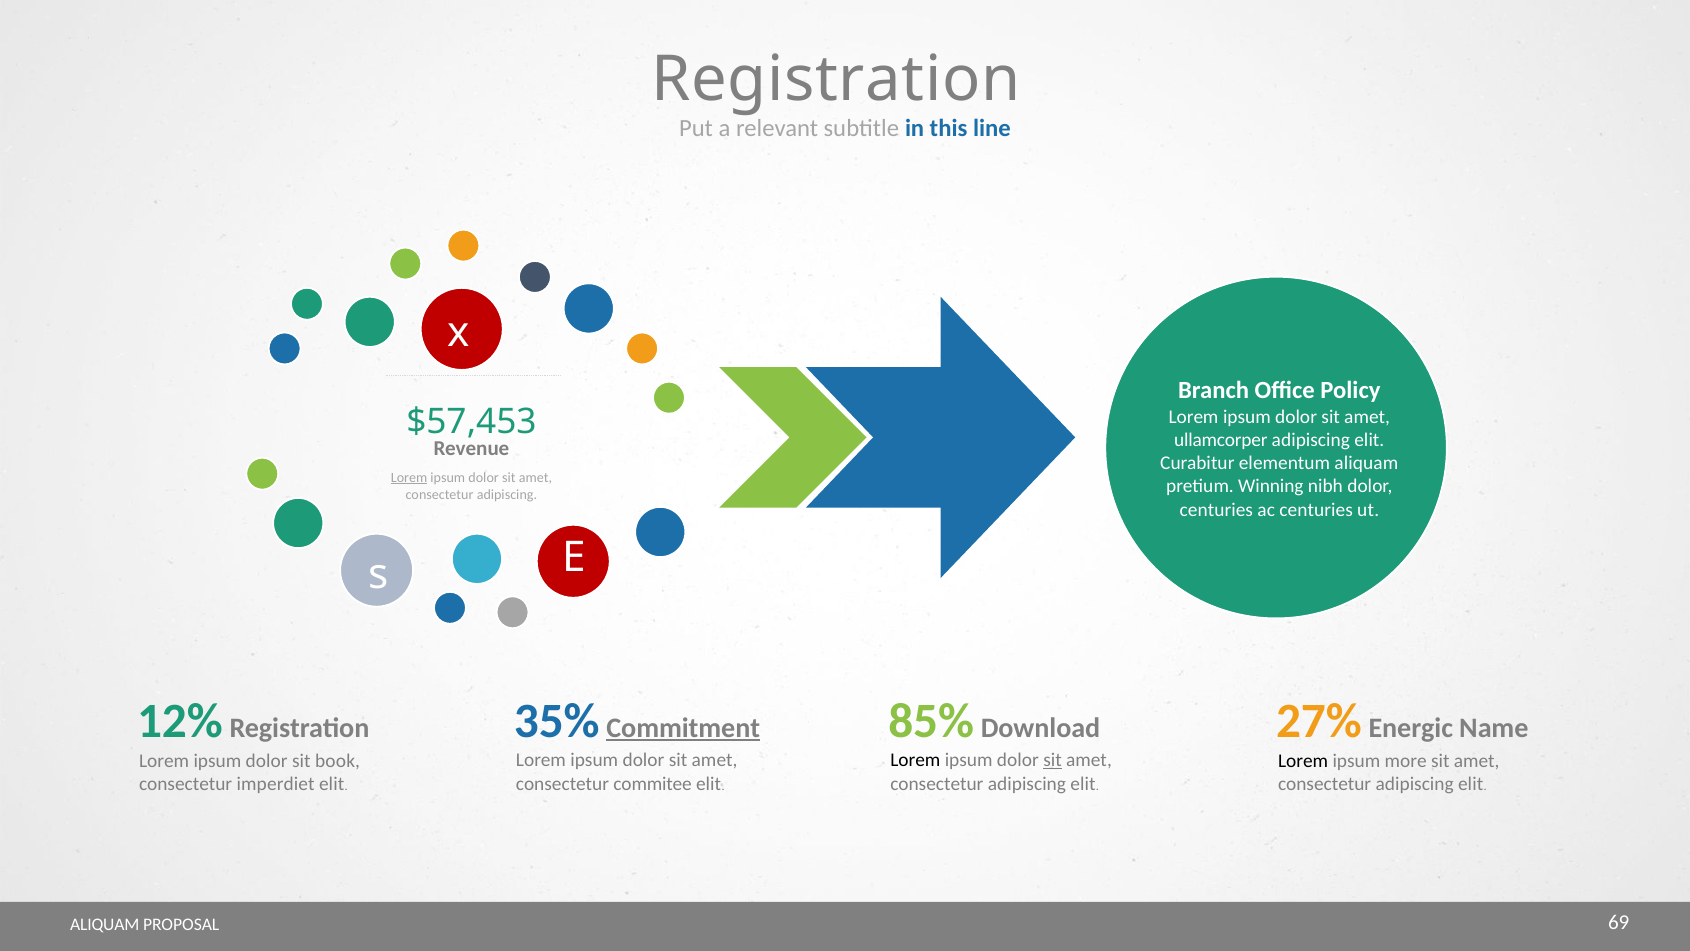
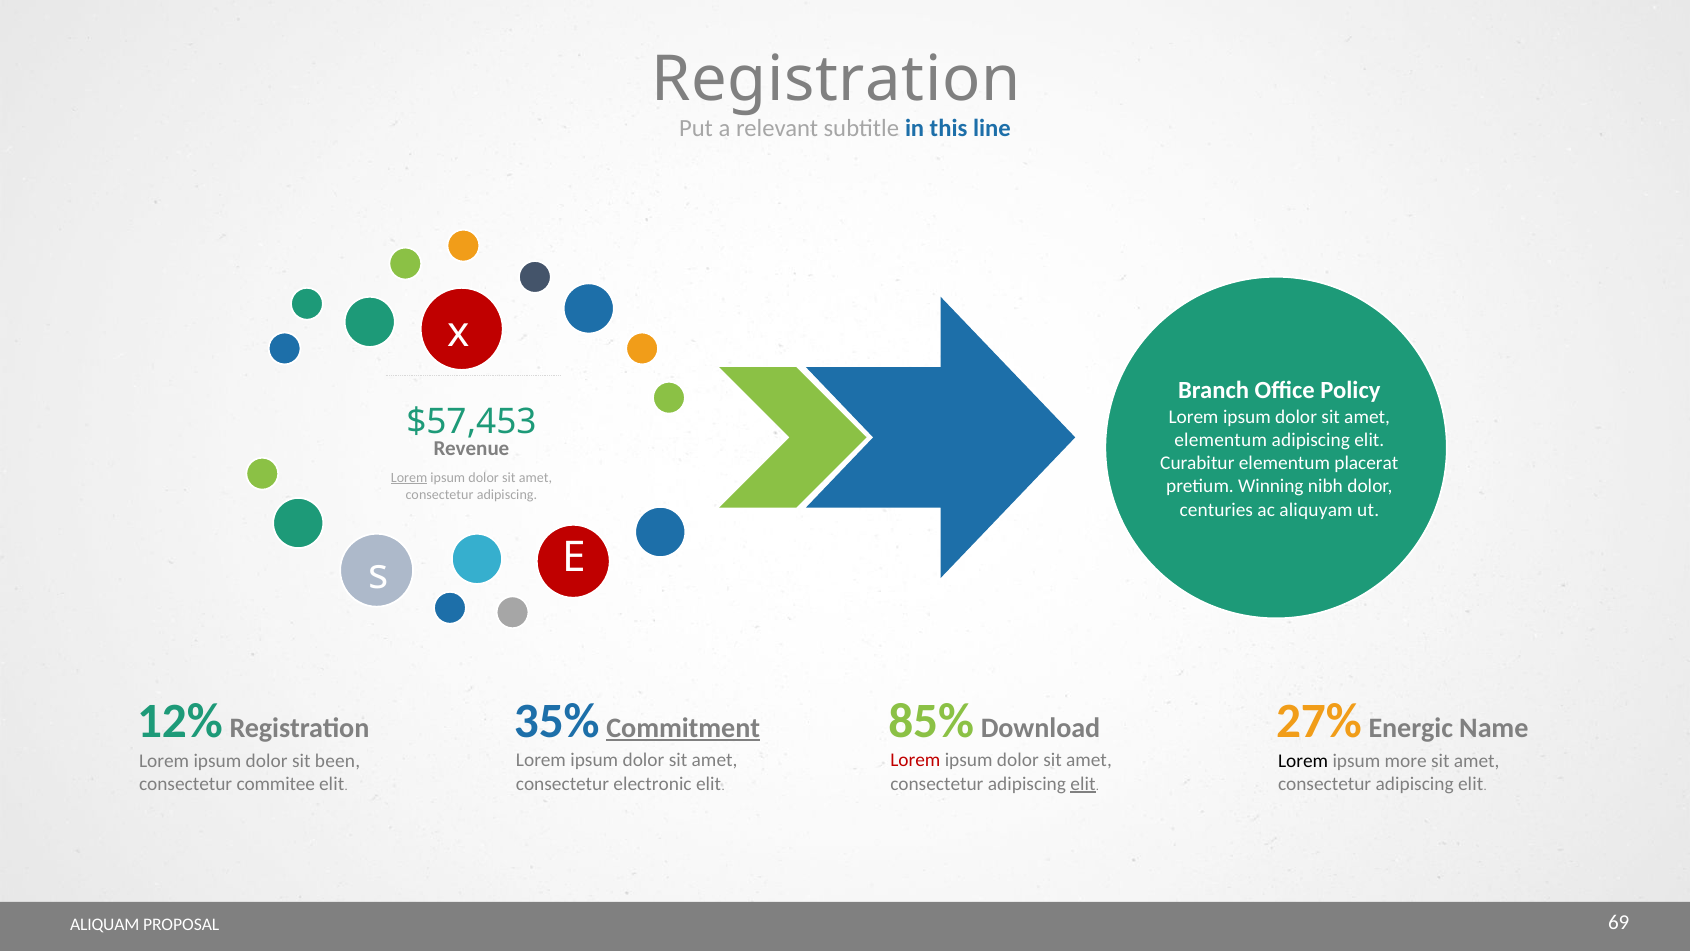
ullamcorper at (1221, 440): ullamcorper -> elementum
elementum aliquam: aliquam -> placerat
ac centuries: centuries -> aliquyam
Lorem at (915, 760) colour: black -> red
sit at (1053, 760) underline: present -> none
book: book -> been
commitee: commitee -> electronic
elit at (1083, 783) underline: none -> present
imperdiet: imperdiet -> commitee
